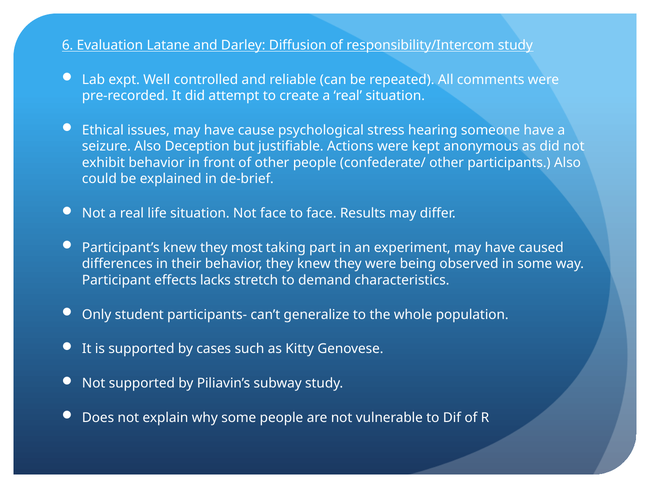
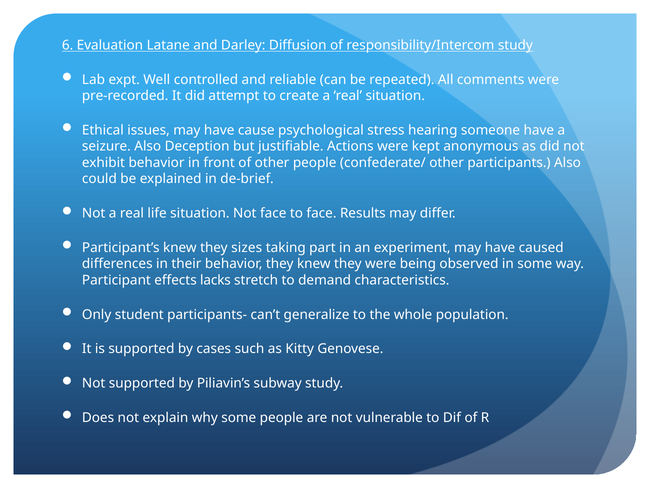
most: most -> sizes
